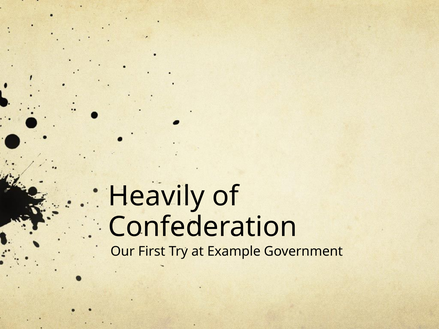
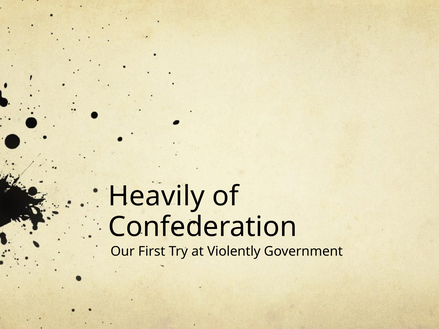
Example: Example -> Violently
